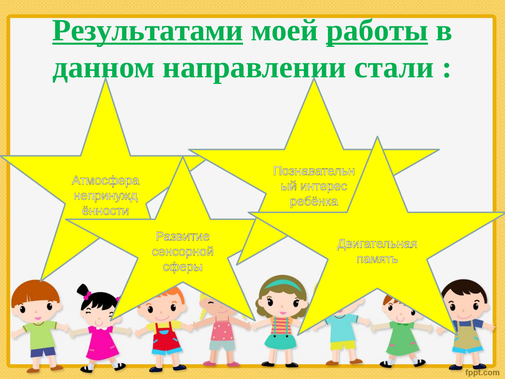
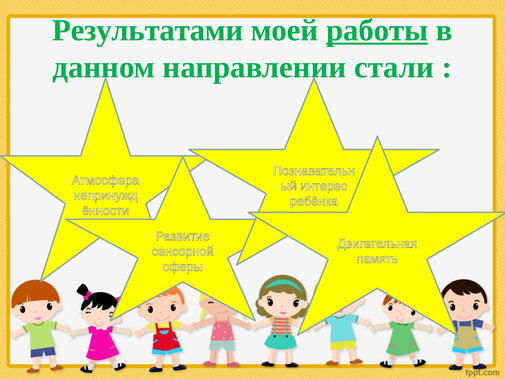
Результатами underline: present -> none
